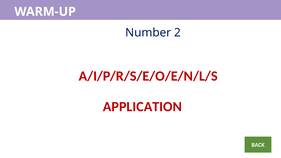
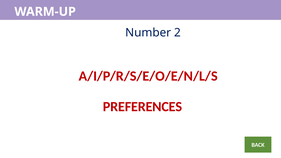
APPLICATION: APPLICATION -> PREFERENCES
